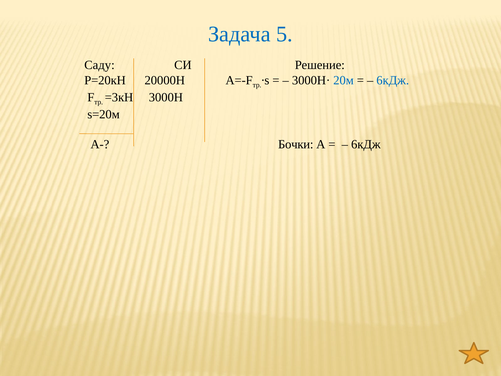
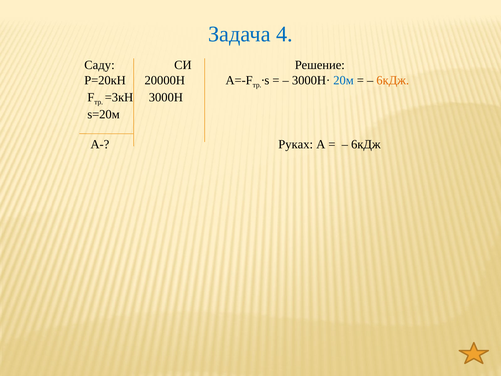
5: 5 -> 4
6кДж at (393, 80) colour: blue -> orange
Бочки: Бочки -> Руках
